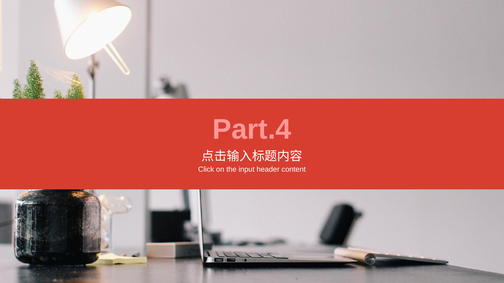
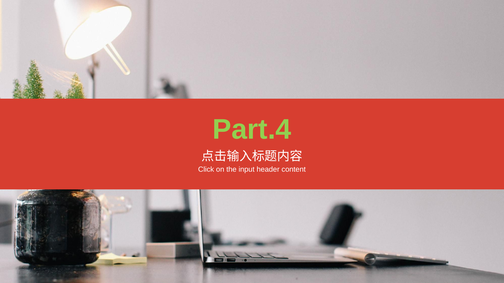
Part.4 colour: pink -> light green
